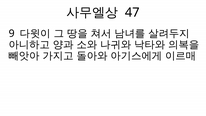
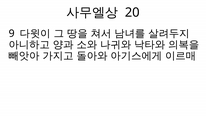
47: 47 -> 20
